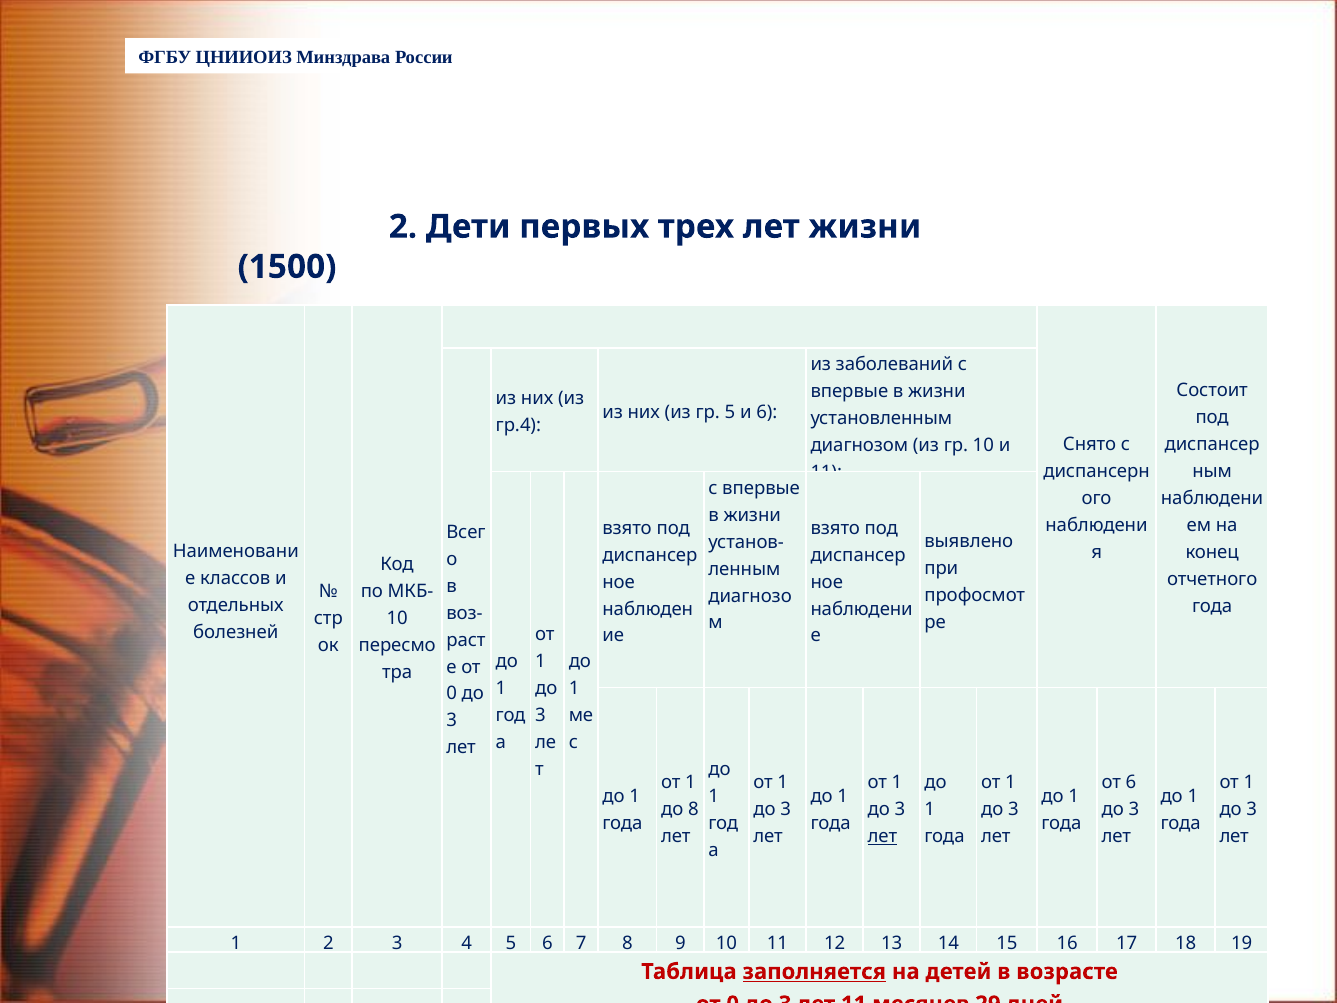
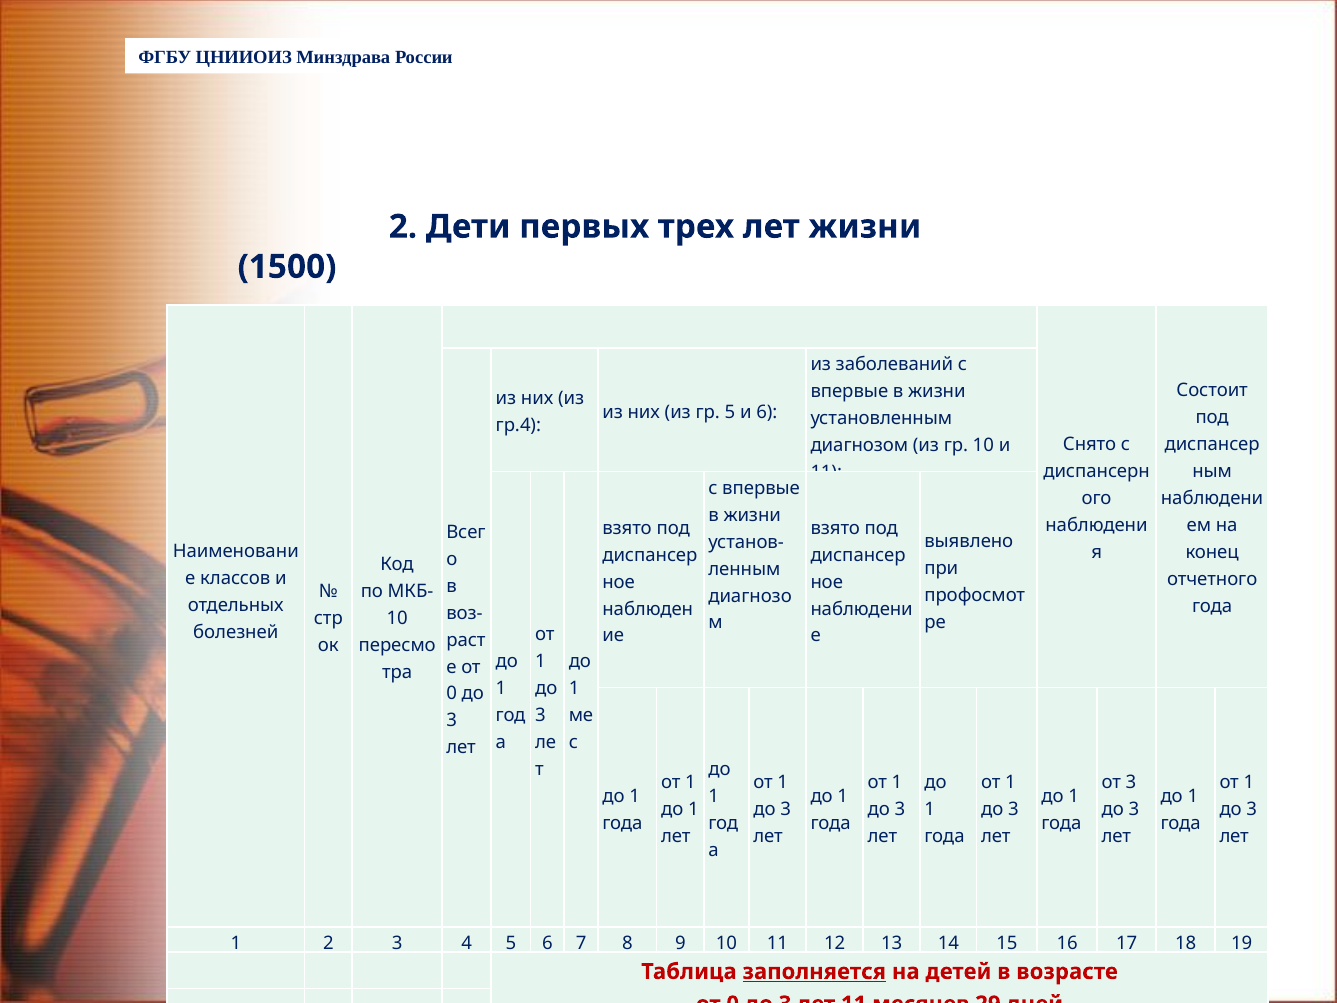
от 6: 6 -> 3
8 at (693, 809): 8 -> 1
лет at (882, 836) underline: present -> none
